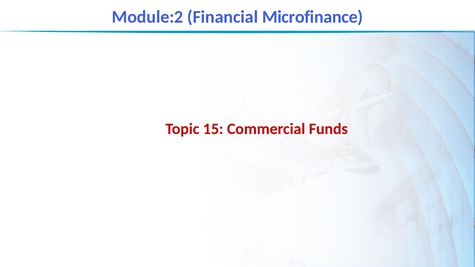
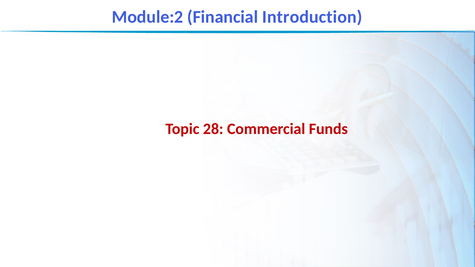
Microfinance: Microfinance -> Introduction
15: 15 -> 28
